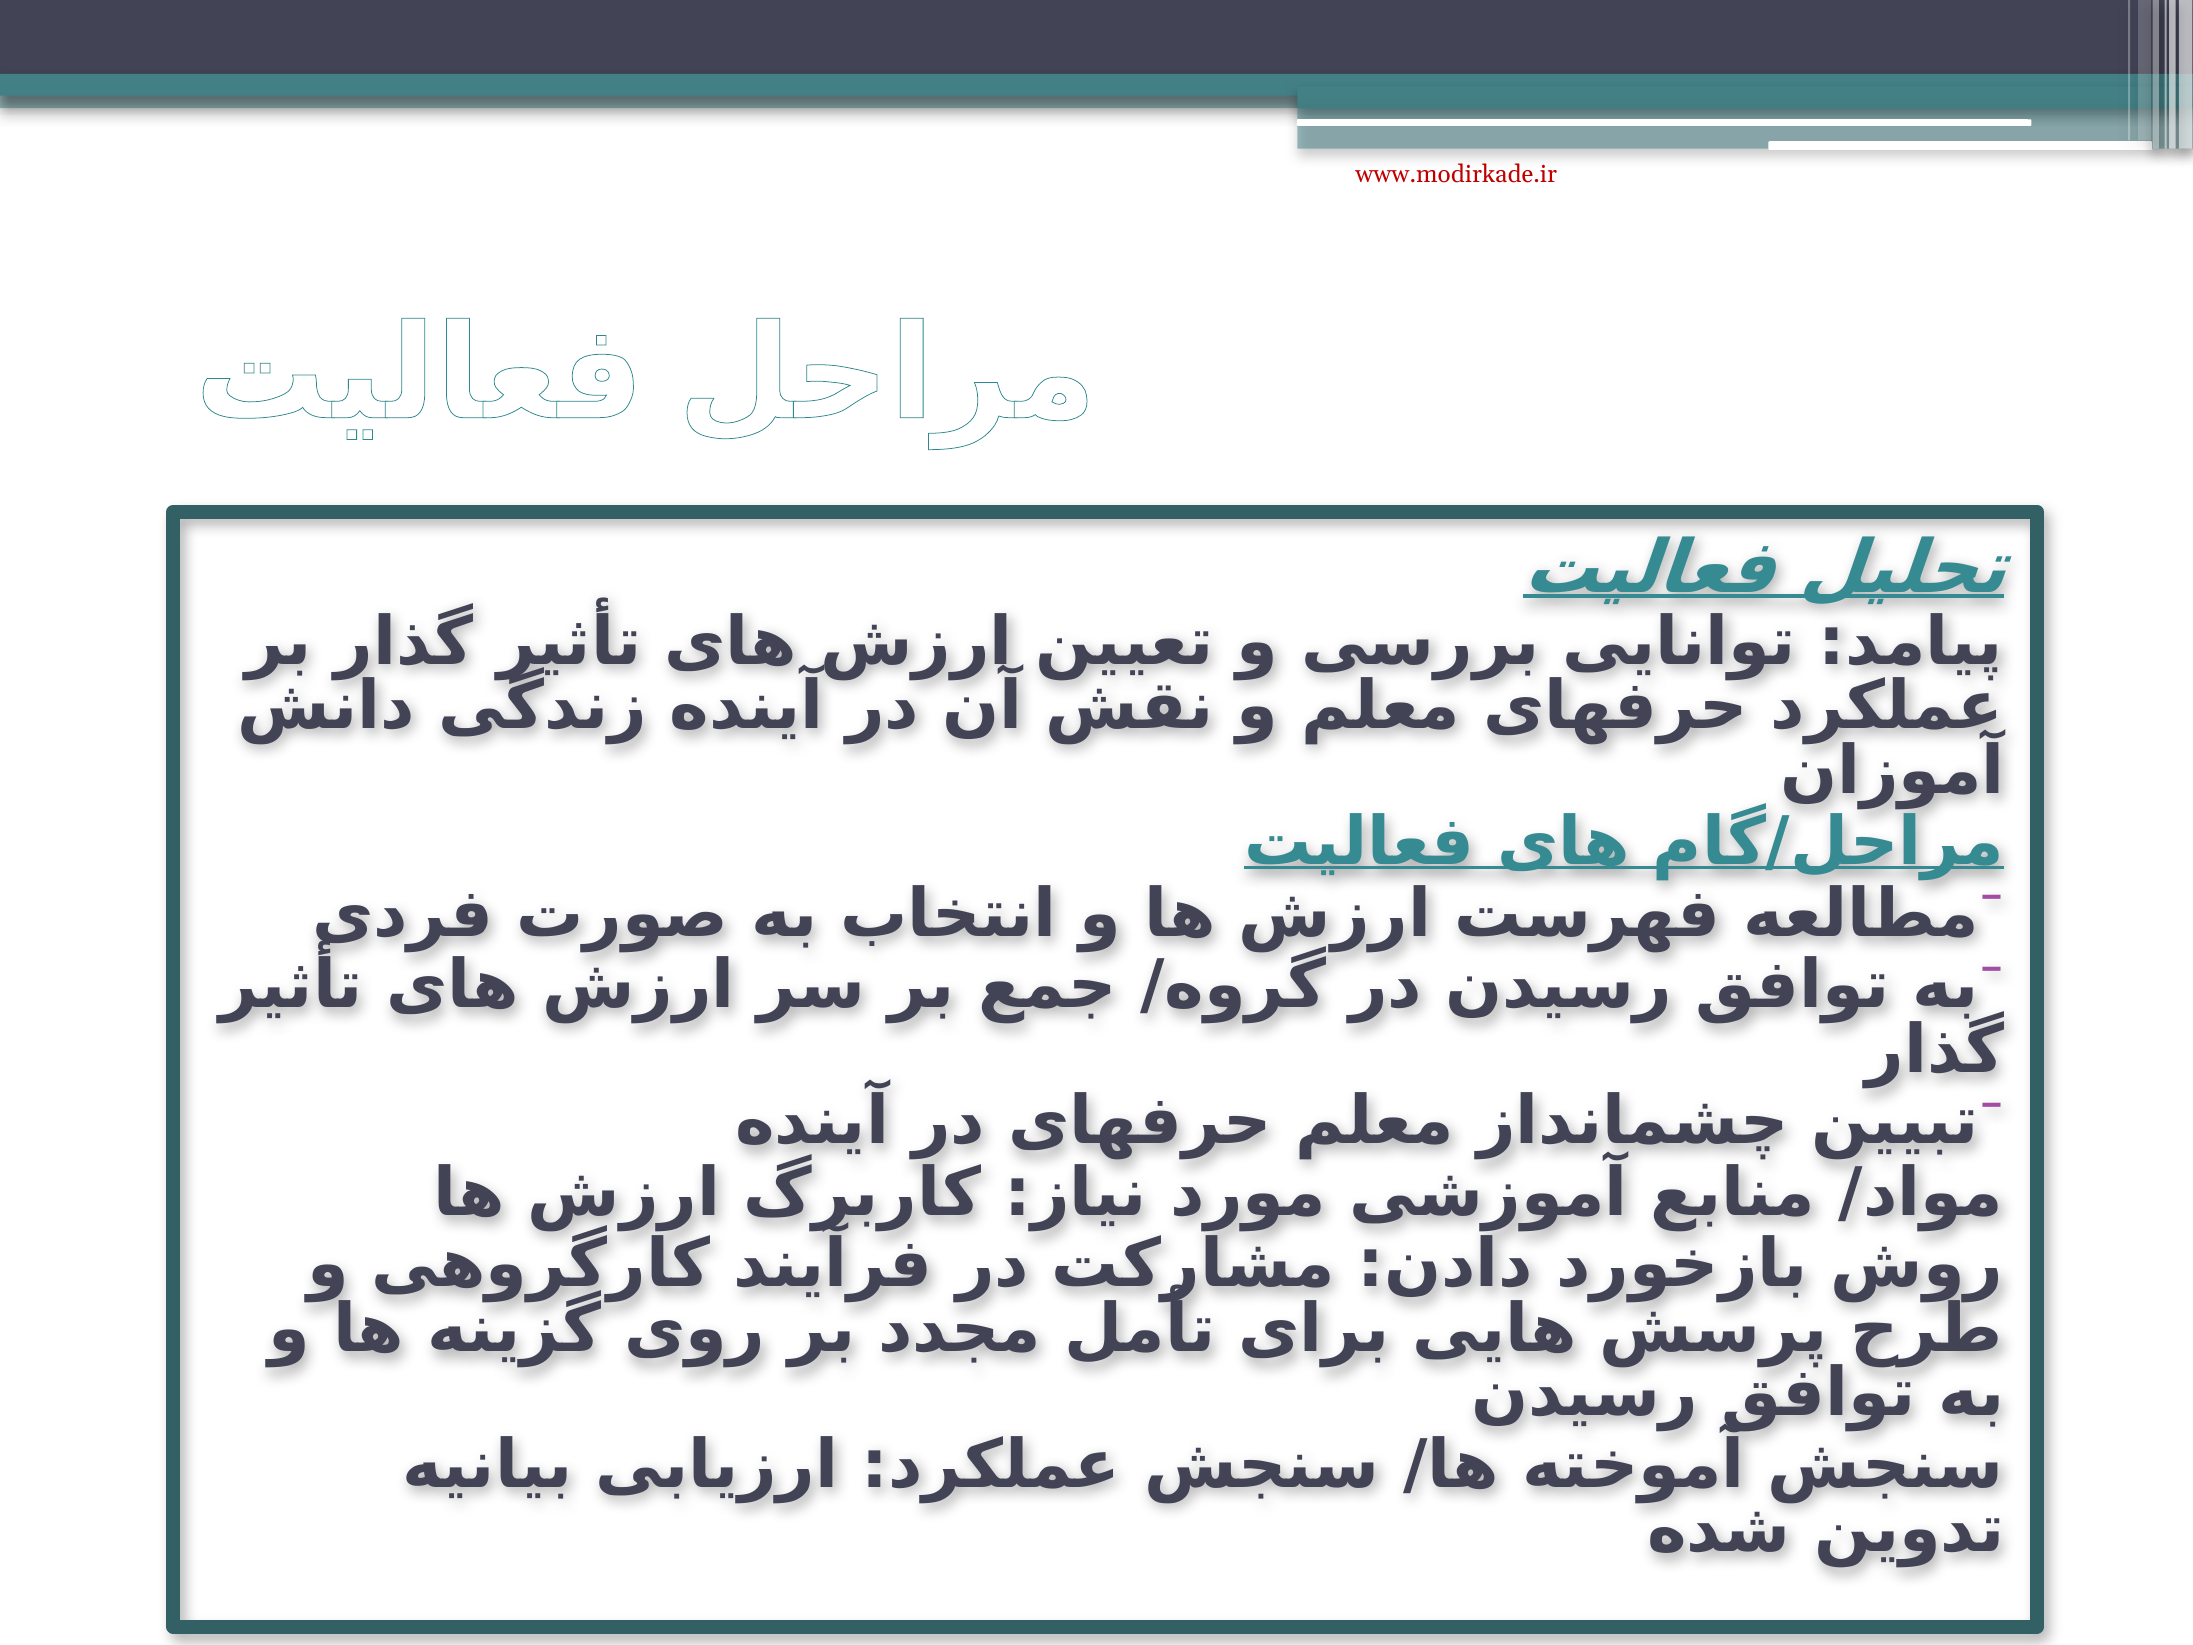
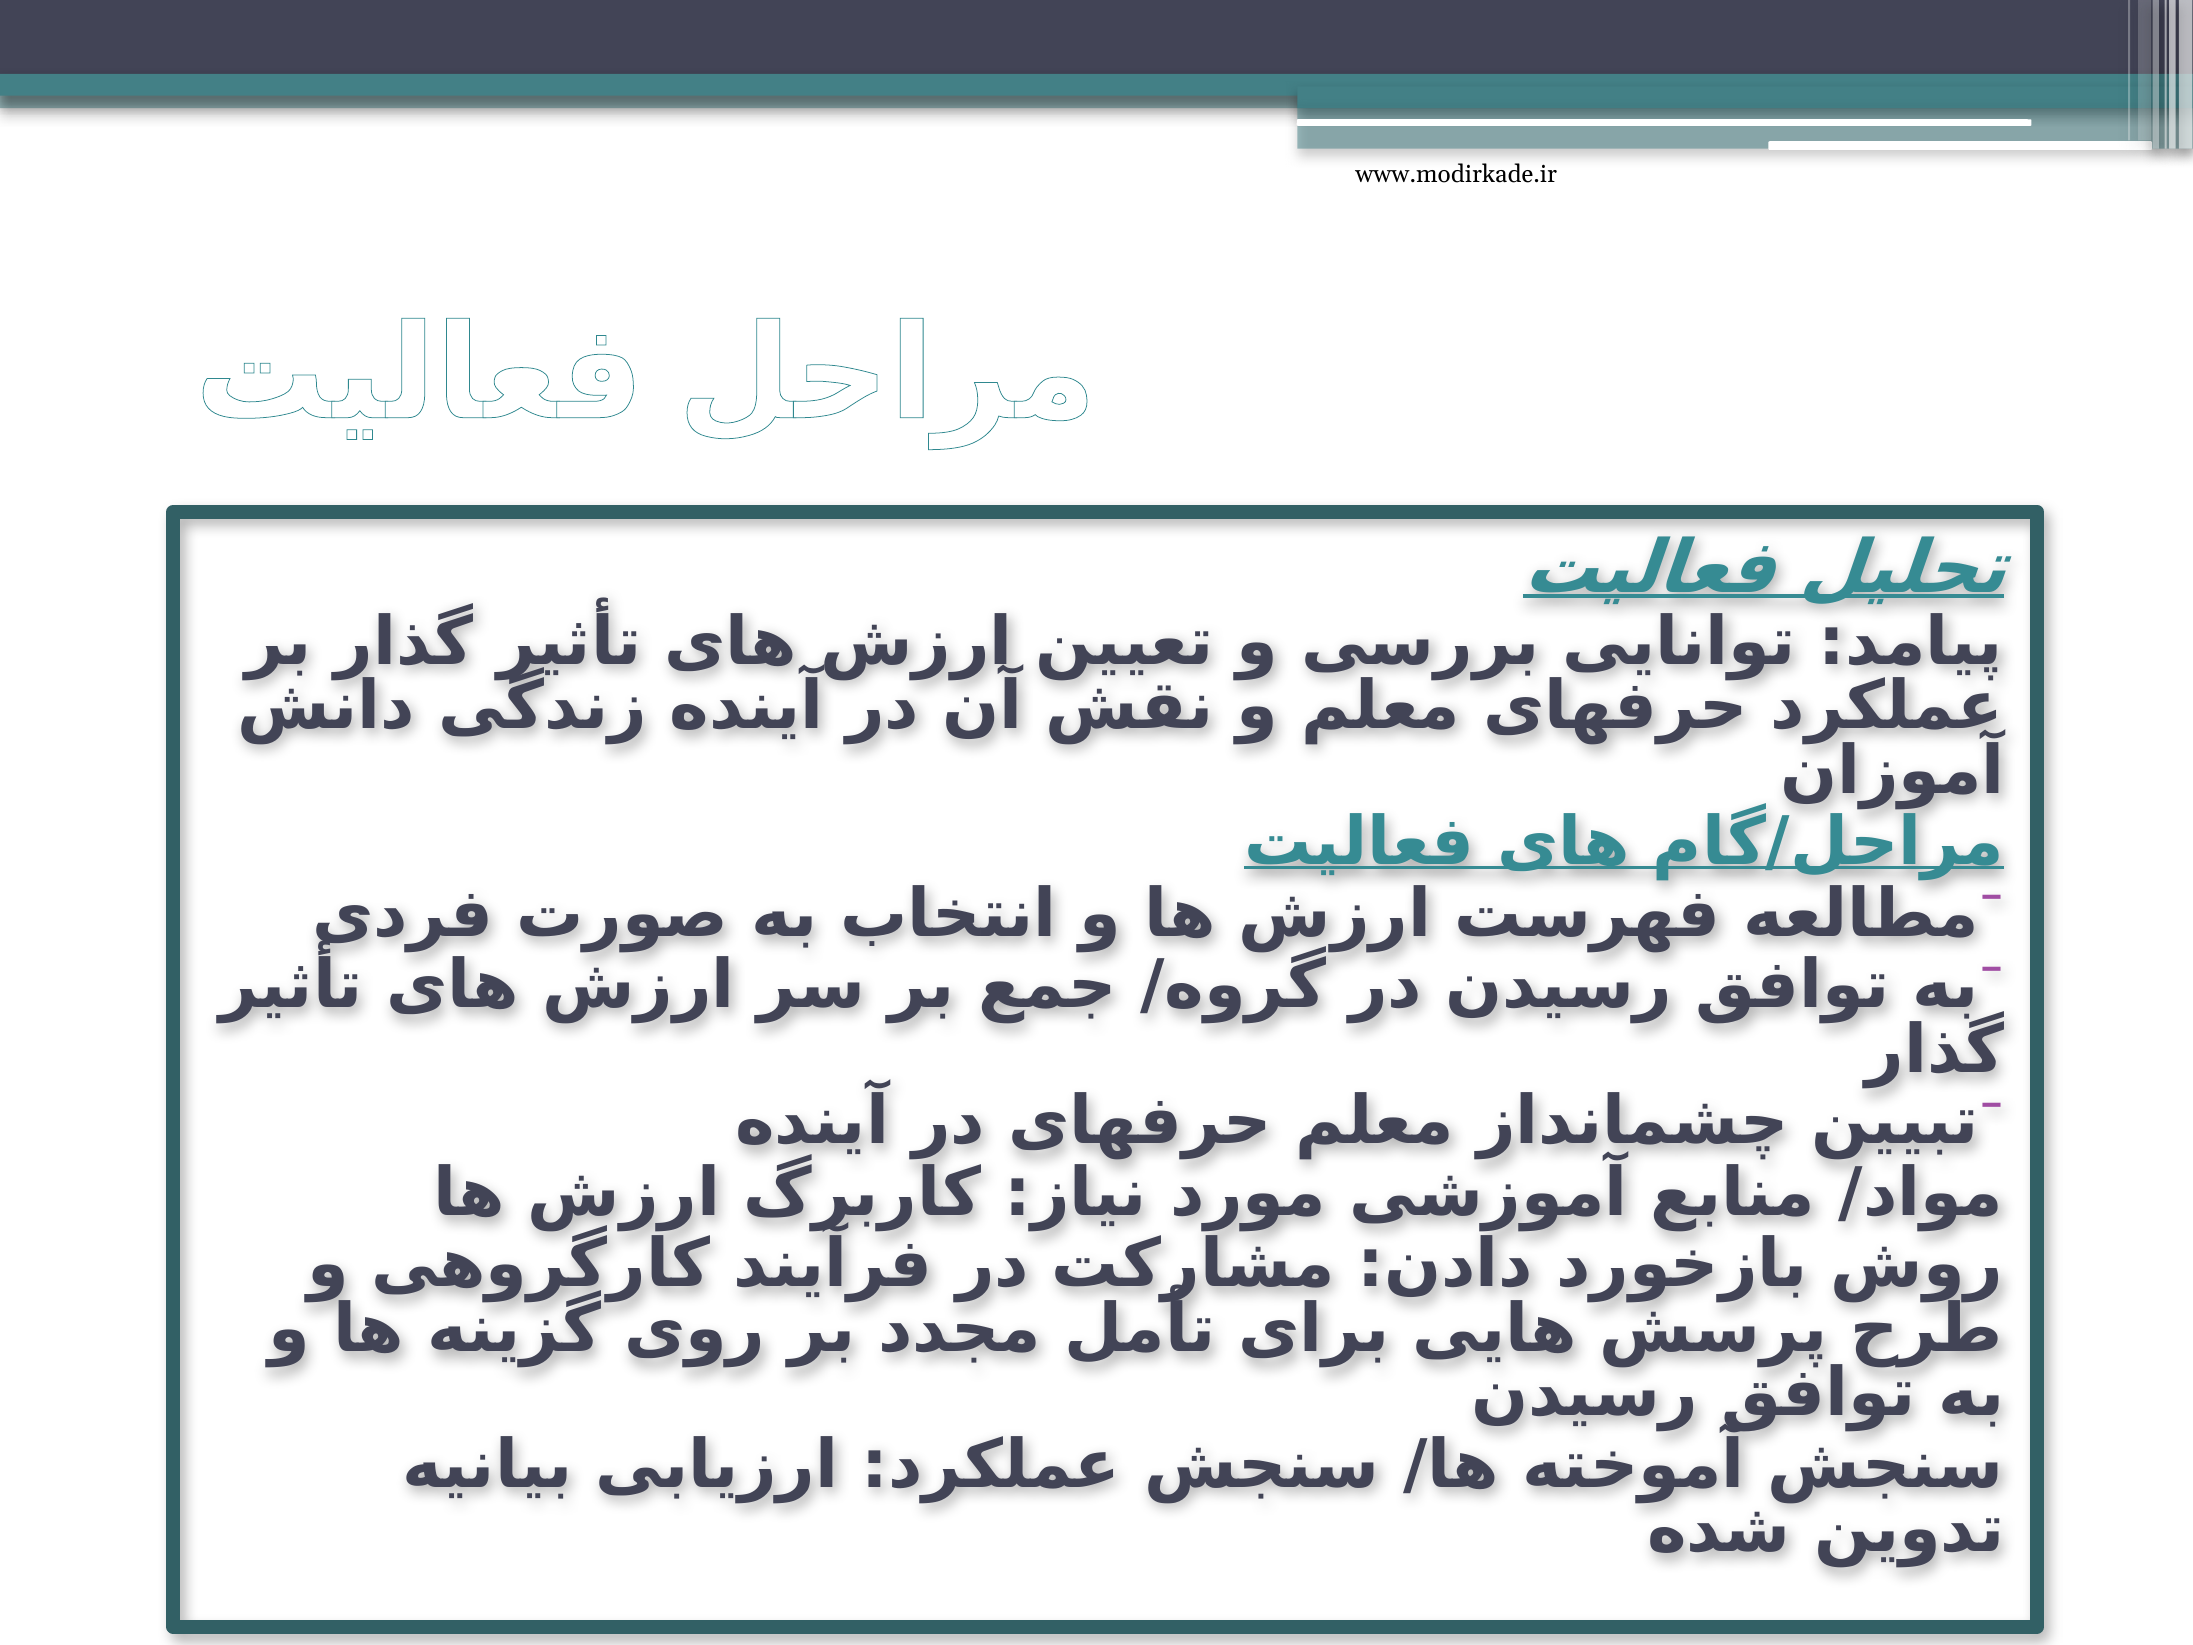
www.modirkade.ir colour: red -> black
